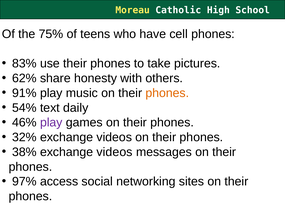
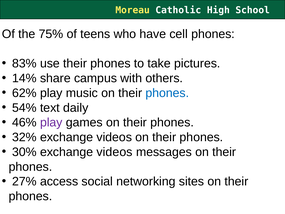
62%: 62% -> 14%
honesty: honesty -> campus
91%: 91% -> 62%
phones at (167, 93) colour: orange -> blue
38%: 38% -> 30%
97%: 97% -> 27%
